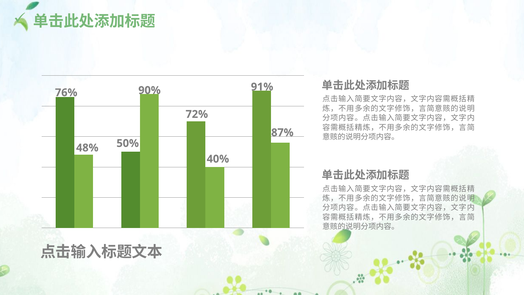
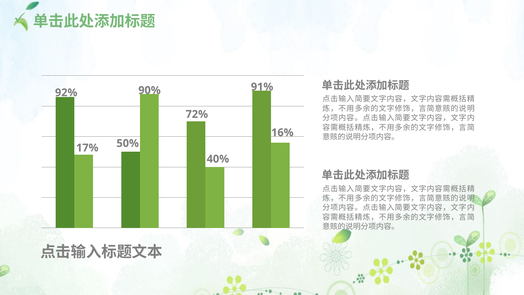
76%: 76% -> 92%
87%: 87% -> 16%
48%: 48% -> 17%
